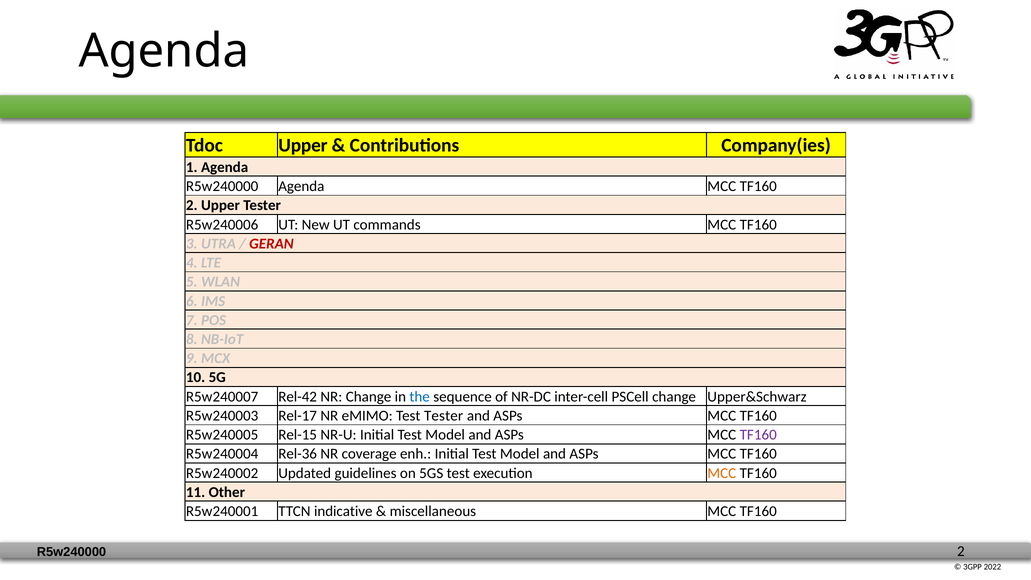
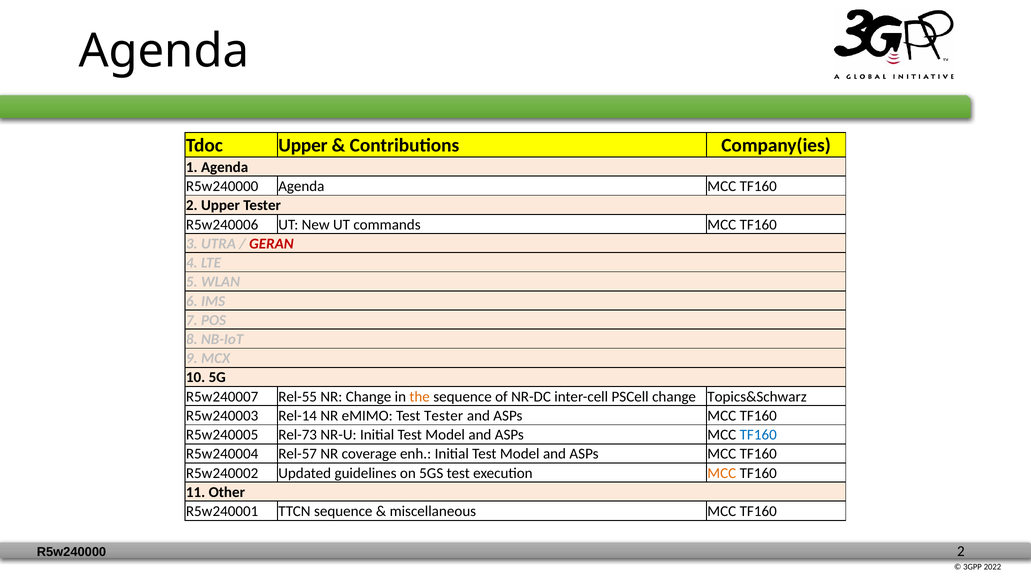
Rel-42: Rel-42 -> Rel-55
the colour: blue -> orange
Upper&Schwarz: Upper&Schwarz -> Topics&Schwarz
Rel-17: Rel-17 -> Rel-14
Rel-15: Rel-15 -> Rel-73
TF160 at (758, 435) colour: purple -> blue
Rel-36: Rel-36 -> Rel-57
TTCN indicative: indicative -> sequence
